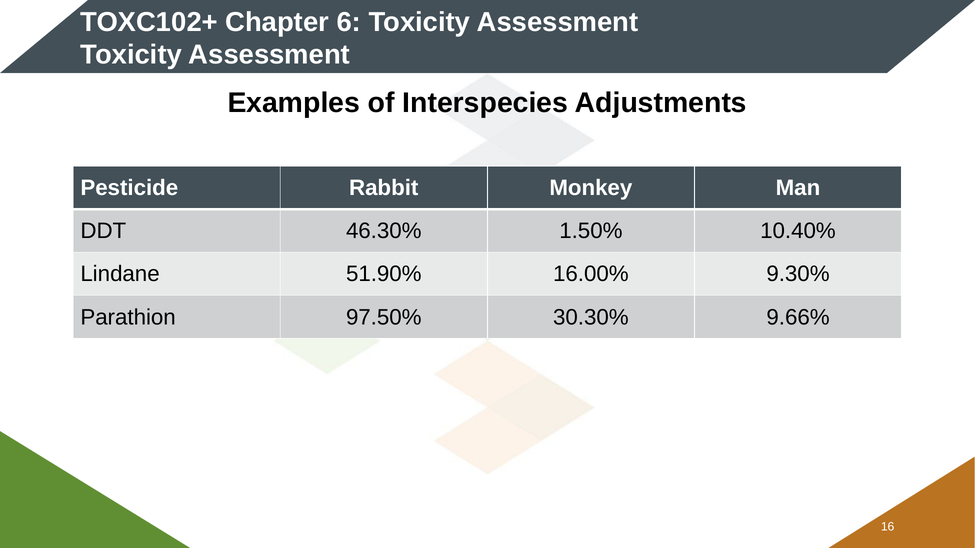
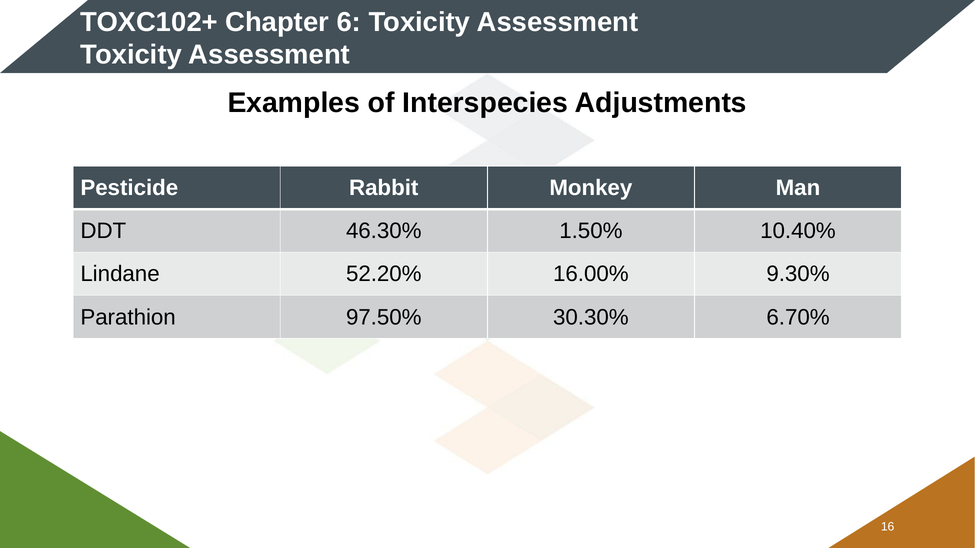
51.90%: 51.90% -> 52.20%
9.66%: 9.66% -> 6.70%
